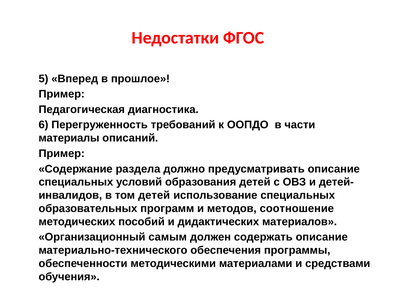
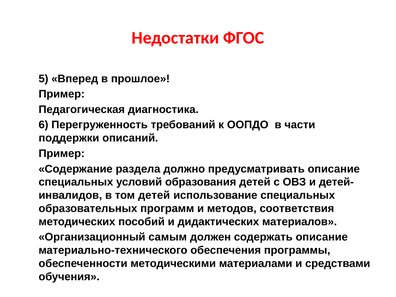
материалы: материалы -> поддержки
соотношение: соотношение -> соответствия
